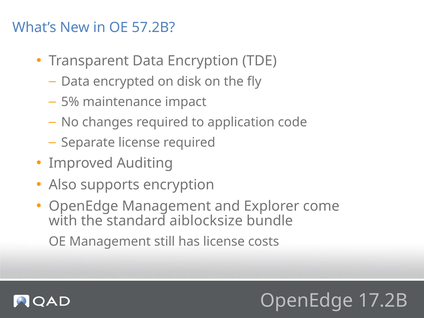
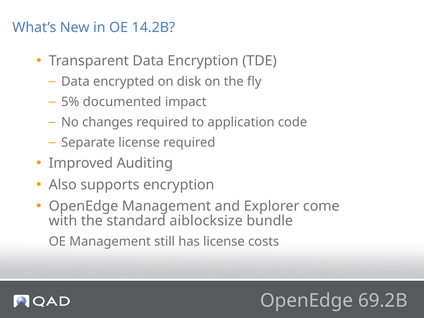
57.2B: 57.2B -> 14.2B
maintenance: maintenance -> documented
17.2B: 17.2B -> 69.2B
